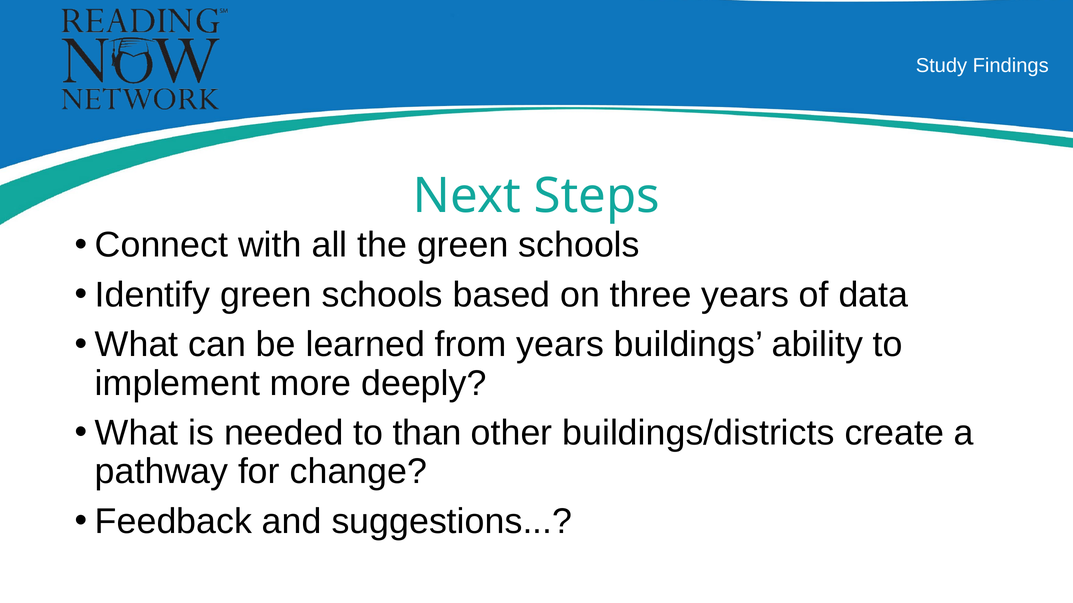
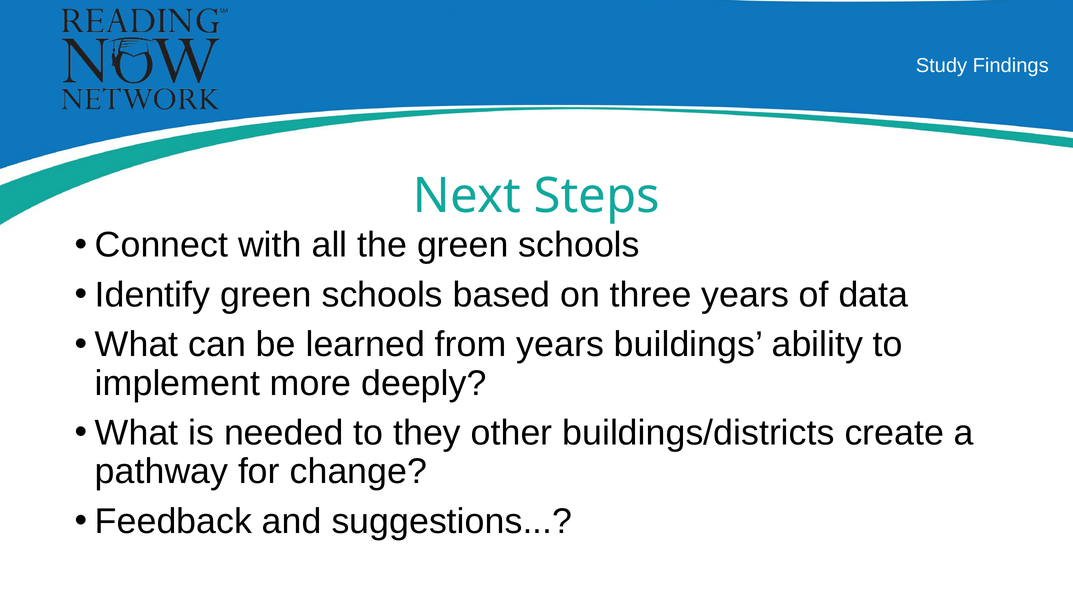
than: than -> they
